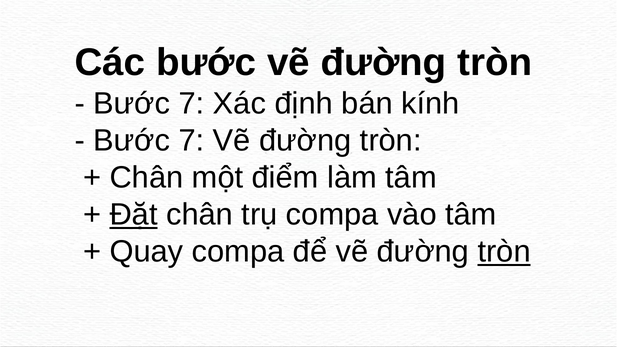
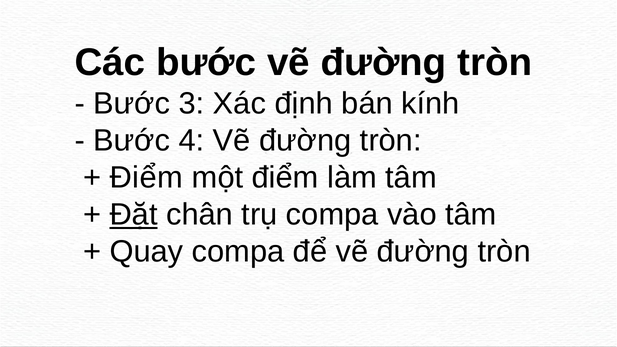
7 at (192, 104): 7 -> 3
7 at (192, 141): 7 -> 4
Chân at (146, 178): Chân -> Điểm
tròn at (504, 252) underline: present -> none
